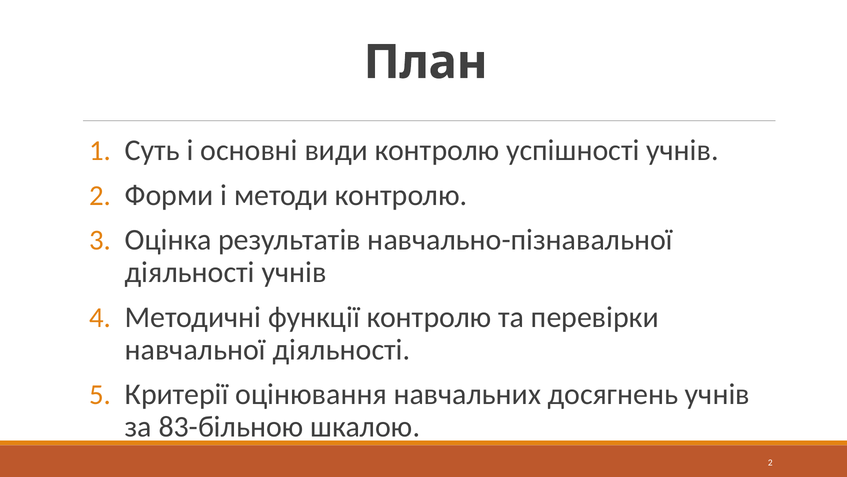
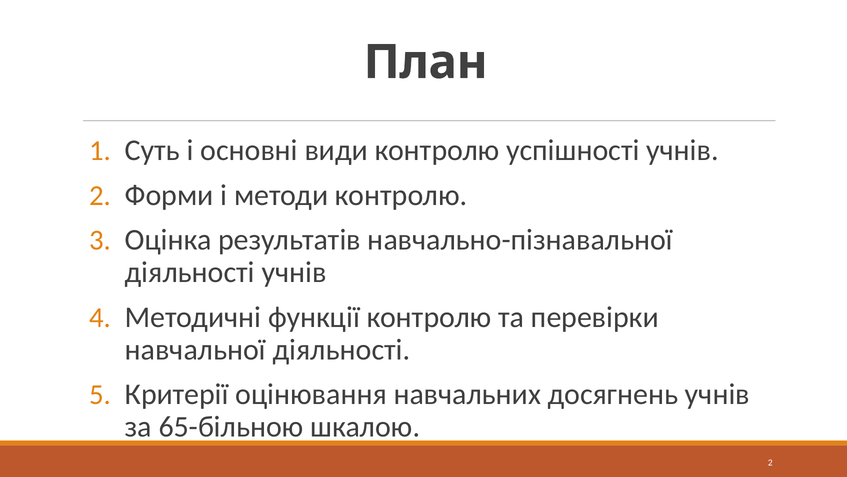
83-більною: 83-більною -> 65-більною
